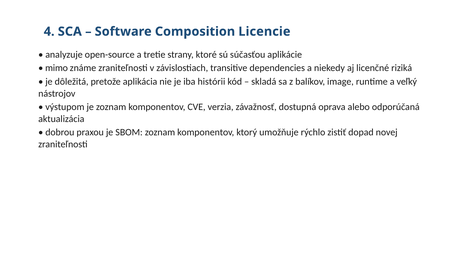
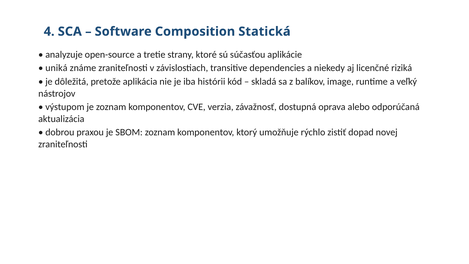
Licencie: Licencie -> Statická
mimo: mimo -> uniká
